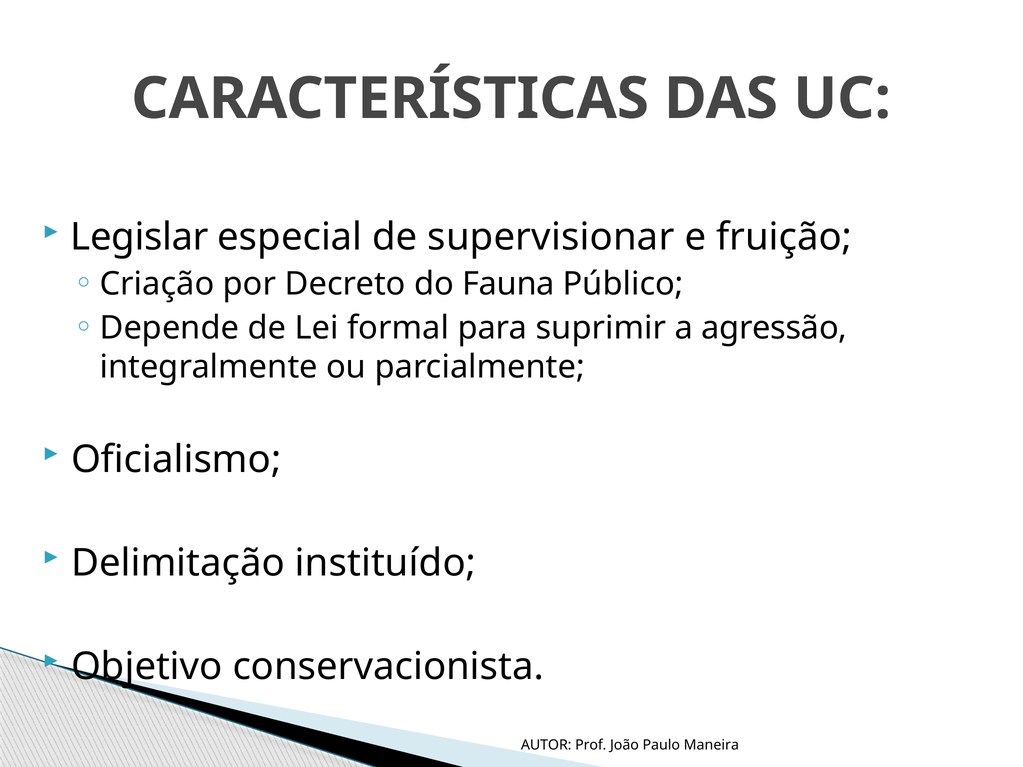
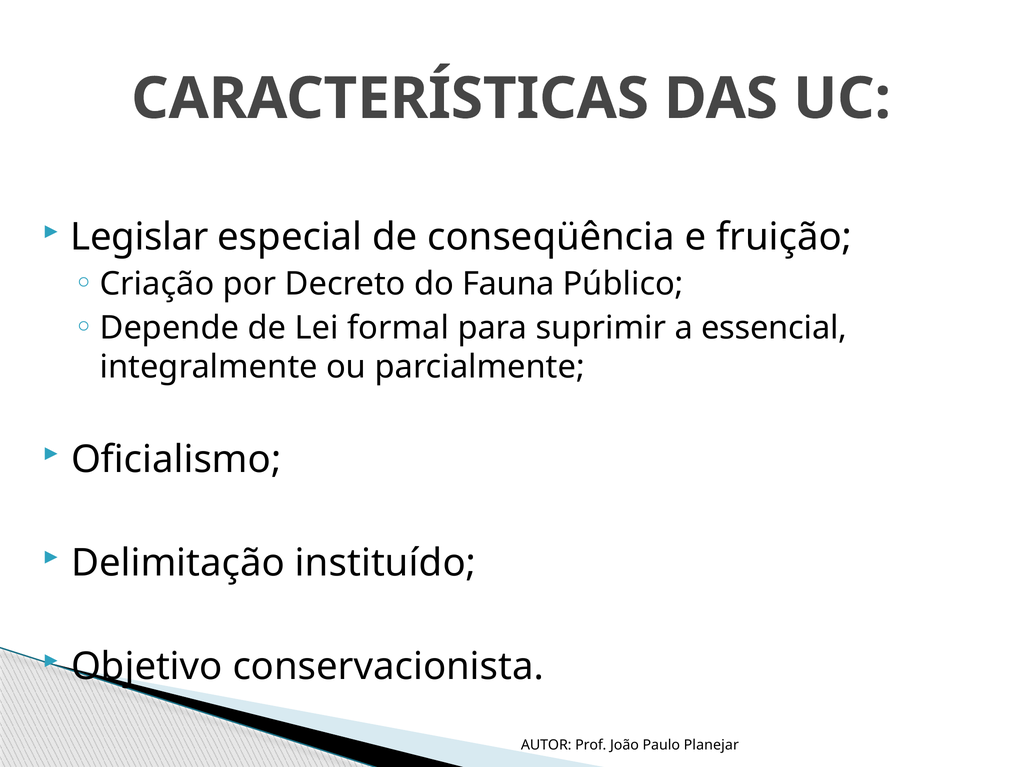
supervisionar: supervisionar -> conseqüência
agressão: agressão -> essencial
Maneira: Maneira -> Planejar
